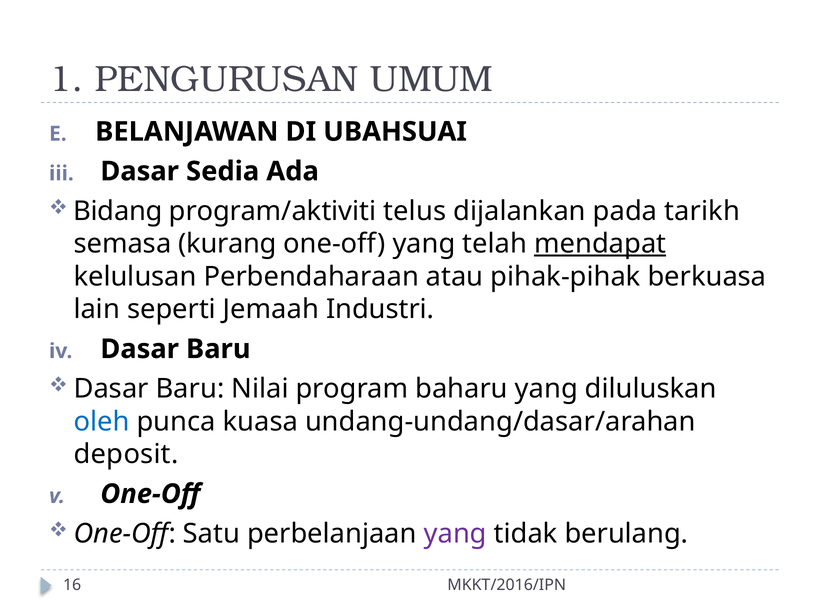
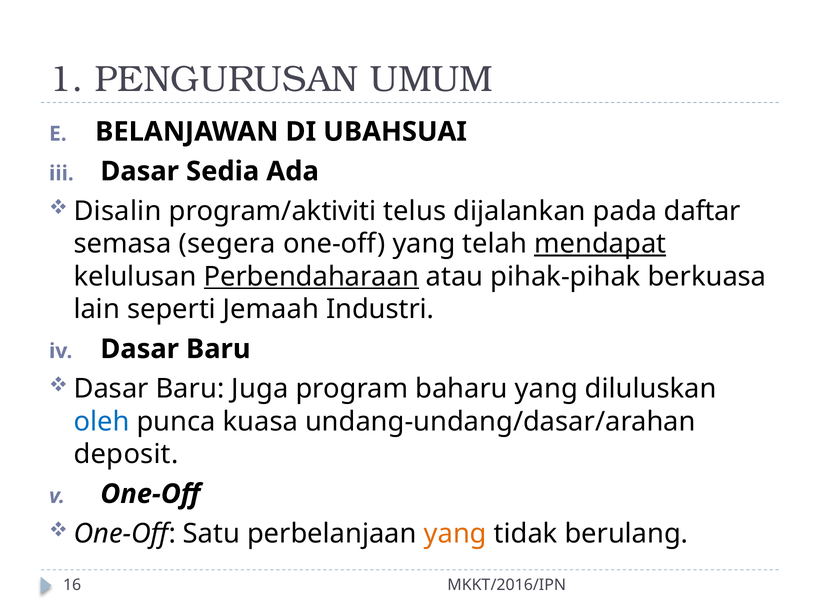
Bidang: Bidang -> Disalin
tarikh: tarikh -> daftar
kurang: kurang -> segera
Perbendaharaan underline: none -> present
Nilai: Nilai -> Juga
yang at (455, 534) colour: purple -> orange
